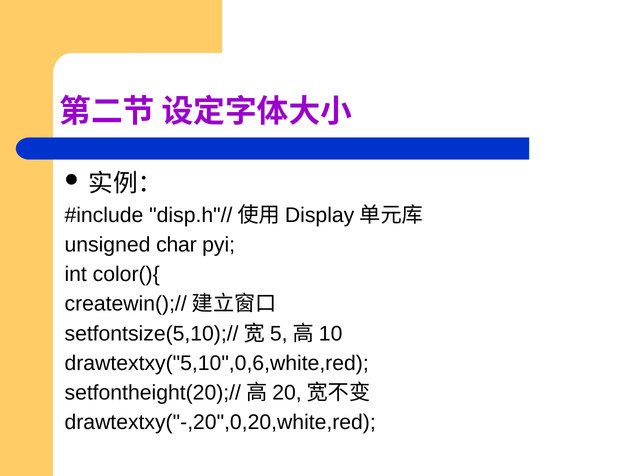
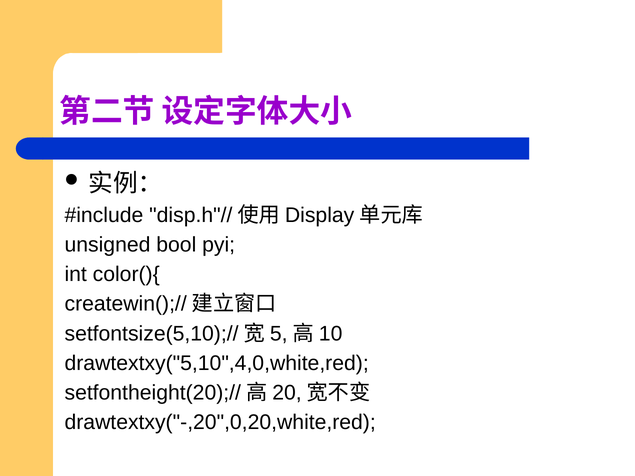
char: char -> bool
drawtextxy("5,10",0,6,white,red: drawtextxy("5,10",0,6,white,red -> drawtextxy("5,10",4,0,white,red
